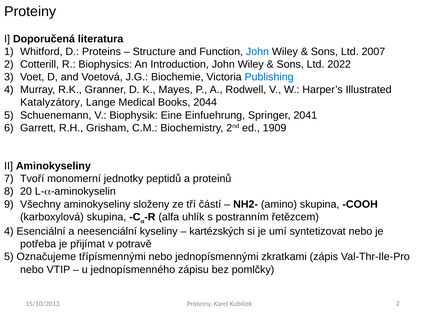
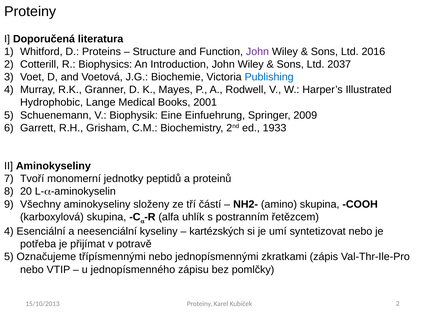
John at (257, 52) colour: blue -> purple
2007: 2007 -> 2016
2022: 2022 -> 2037
Katalyzátory: Katalyzátory -> Hydrophobic
2044: 2044 -> 2001
2041: 2041 -> 2009
1909: 1909 -> 1933
